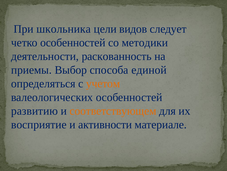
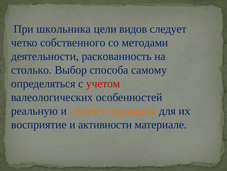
четко особенностей: особенностей -> собственного
методики: методики -> методами
приемы: приемы -> столько
единой: единой -> самому
учетом colour: orange -> red
развитию: развитию -> реальную
